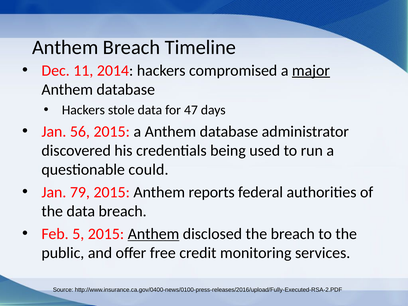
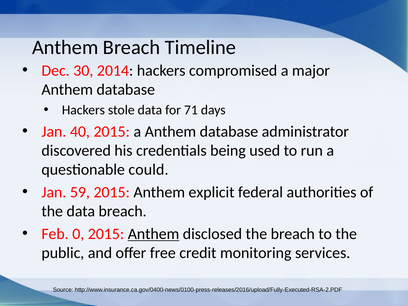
11: 11 -> 30
major underline: present -> none
47: 47 -> 71
56: 56 -> 40
79: 79 -> 59
reports: reports -> explicit
5: 5 -> 0
